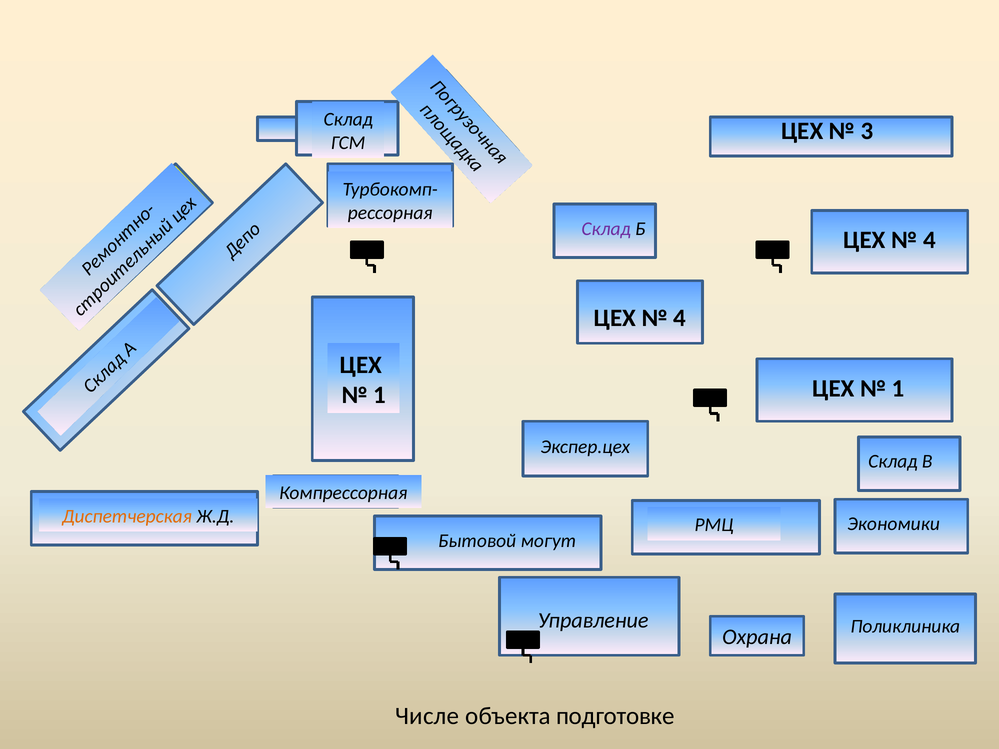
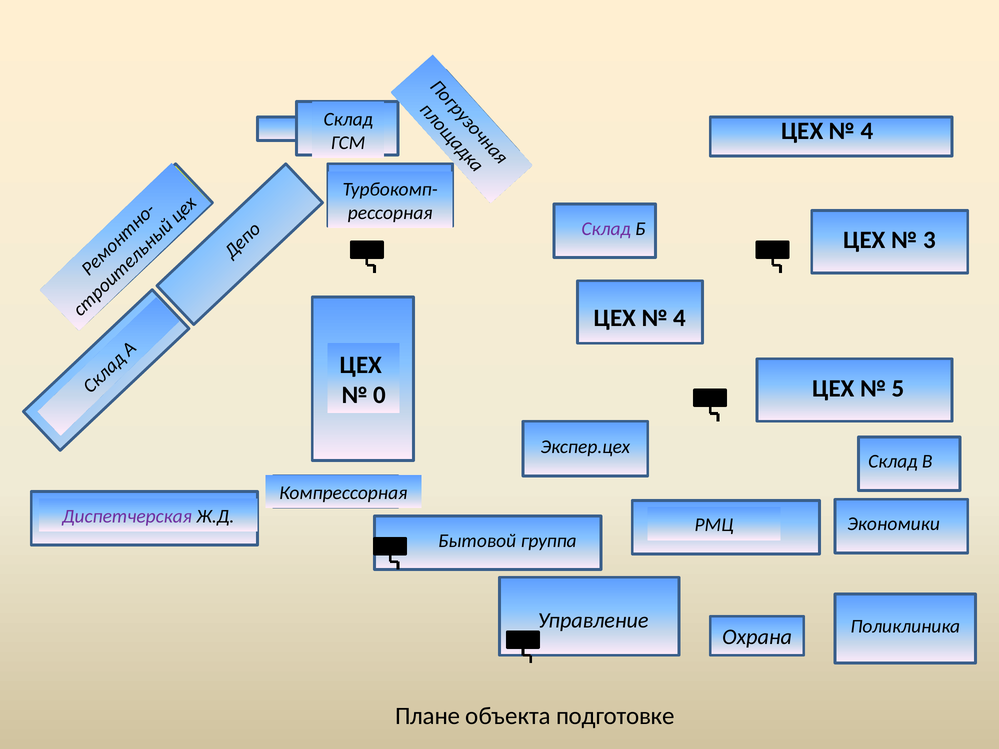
3 at (867, 131): 3 -> 4
4 at (930, 240): 4 -> 3
1 at (898, 388): 1 -> 5
1 at (379, 395): 1 -> 0
Диспетчерская colour: orange -> purple
могут: могут -> группа
Числе: Числе -> Плане
